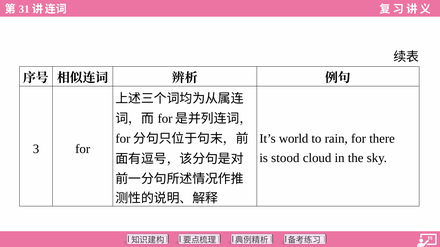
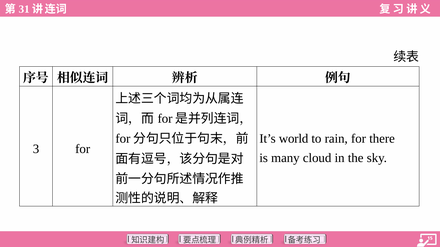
stood: stood -> many
